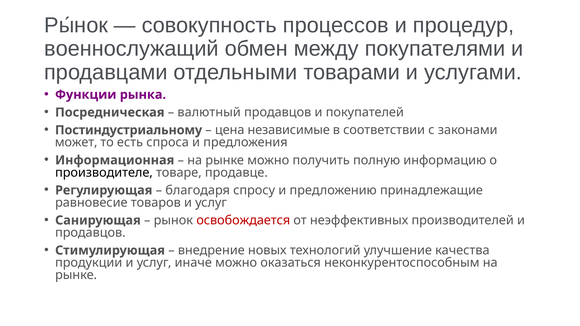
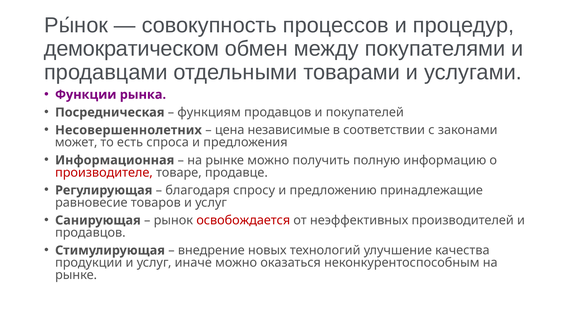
военнослужащий: военнослужащий -> демократическом
валютный: валютный -> функциям
Постиндустриальному: Постиндустриальному -> Несовершеннолетних
производителе colour: black -> red
